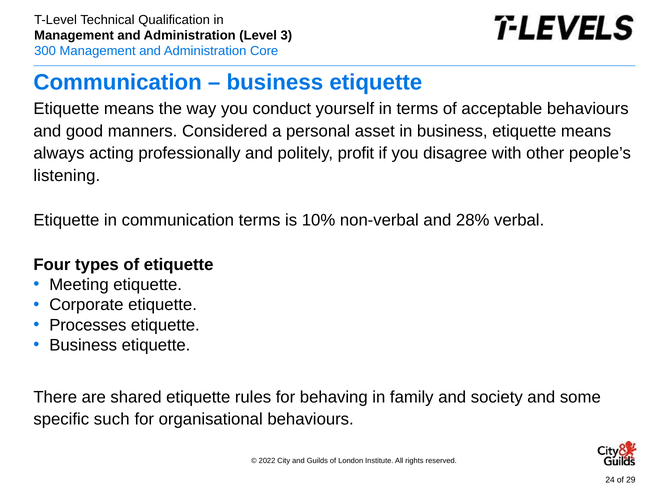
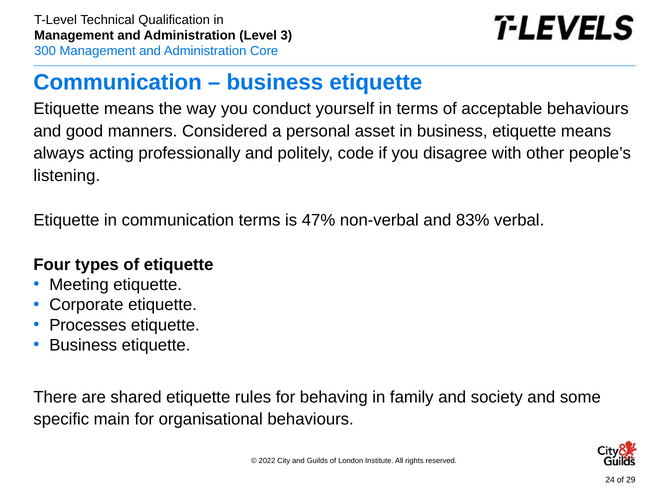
profit: profit -> code
10%: 10% -> 47%
28%: 28% -> 83%
such: such -> main
